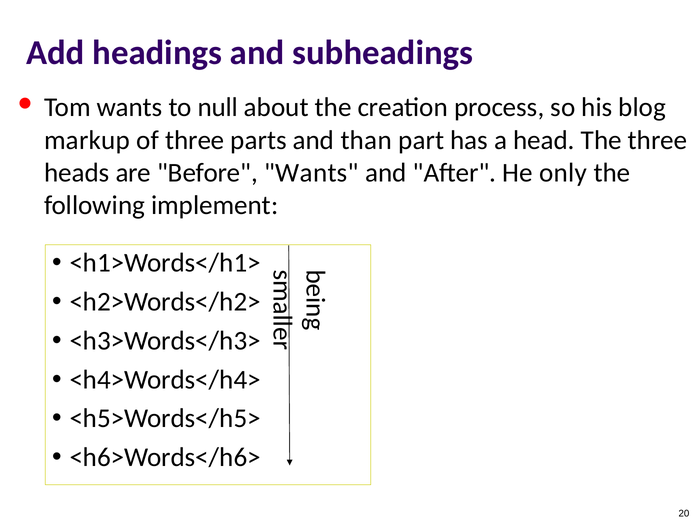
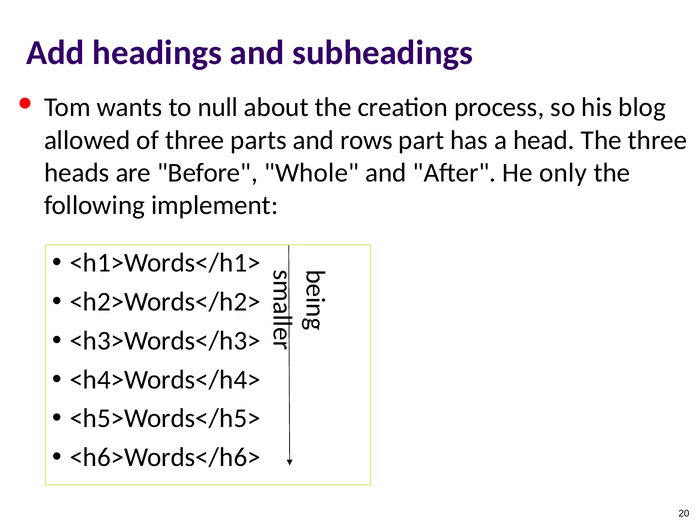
markup: markup -> allowed
than: than -> rows
Before Wants: Wants -> Whole
